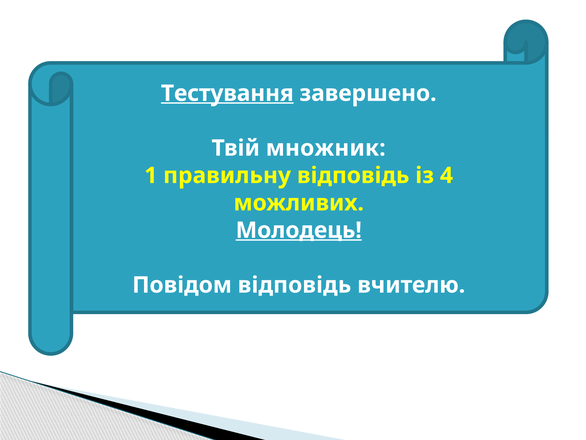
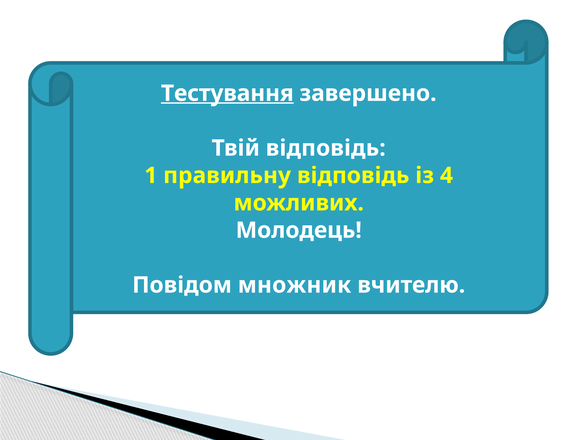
Твій множник: множник -> відповідь
Молодець underline: present -> none
Повідом відповідь: відповідь -> множник
